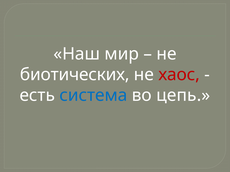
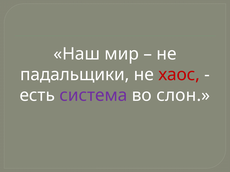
биотических: биотических -> падальщики
система colour: blue -> purple
цепь: цепь -> слон
